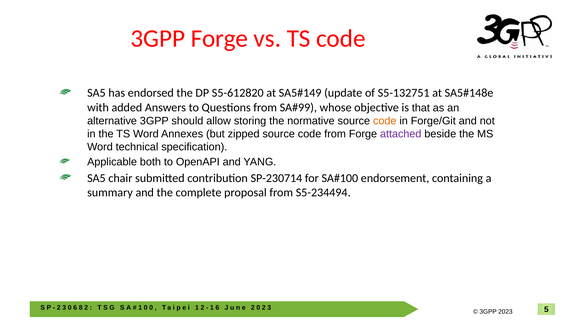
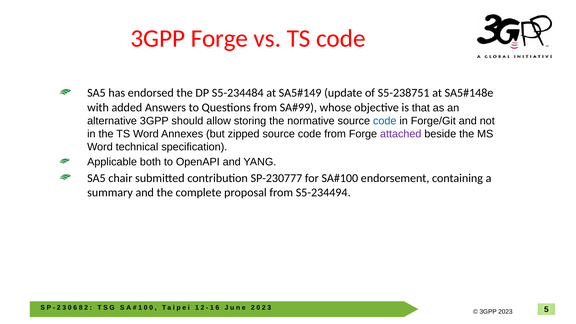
S5-612820: S5-612820 -> S5-234484
S5-132751: S5-132751 -> S5-238751
code at (385, 121) colour: orange -> blue
SP-230714: SP-230714 -> SP-230777
